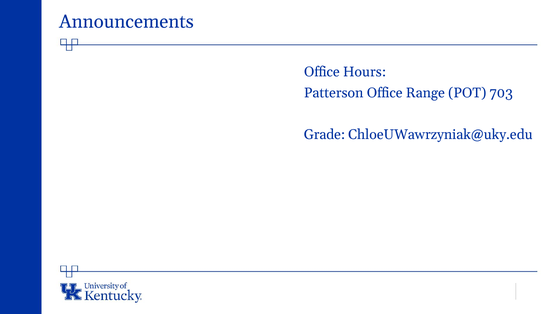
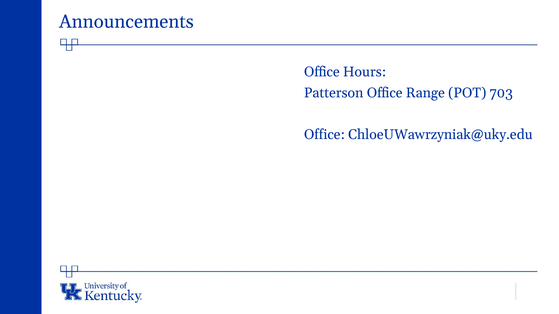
Grade at (324, 135): Grade -> Office
